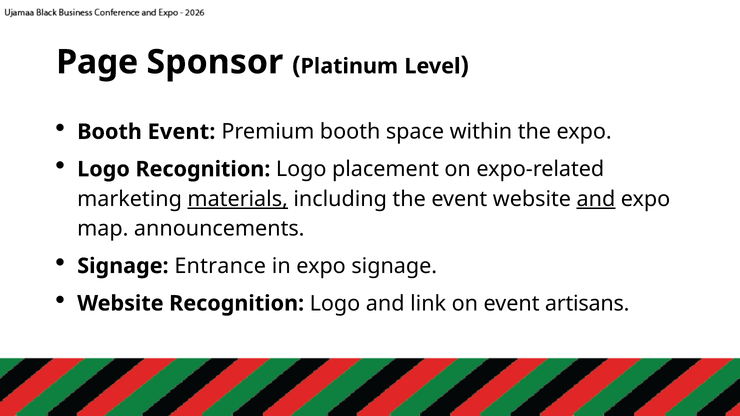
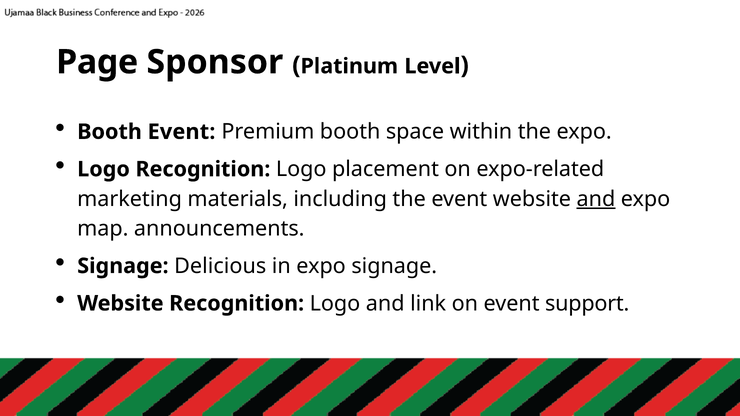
materials underline: present -> none
Entrance: Entrance -> Delicious
artisans: artisans -> support
